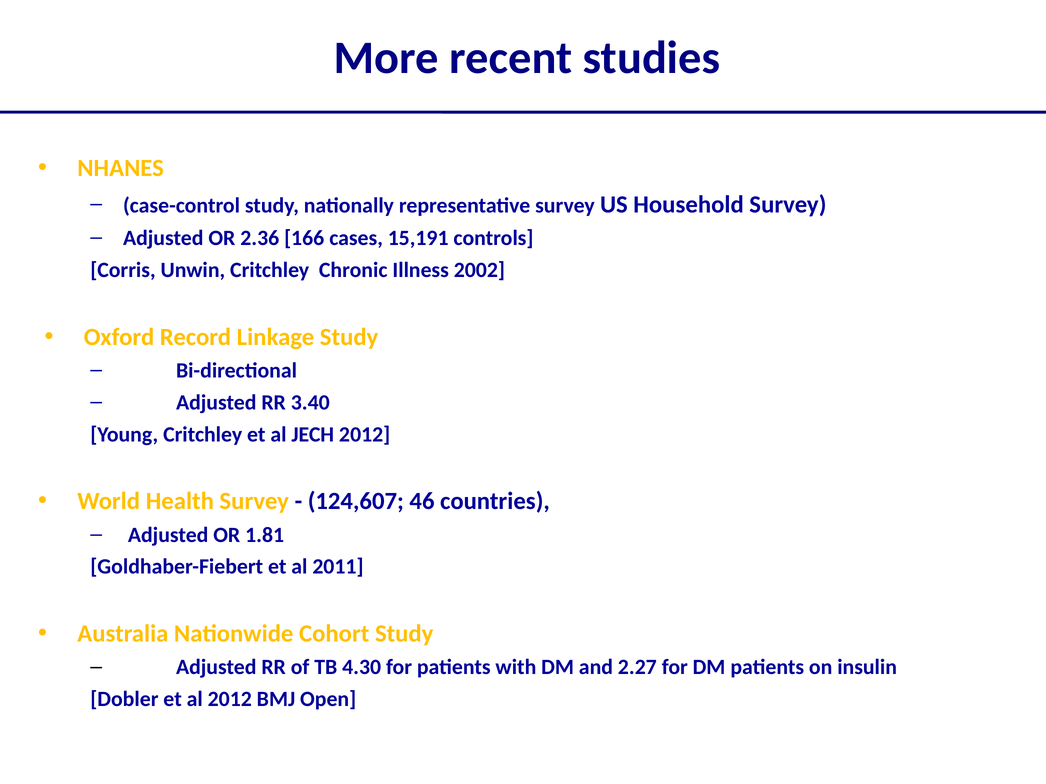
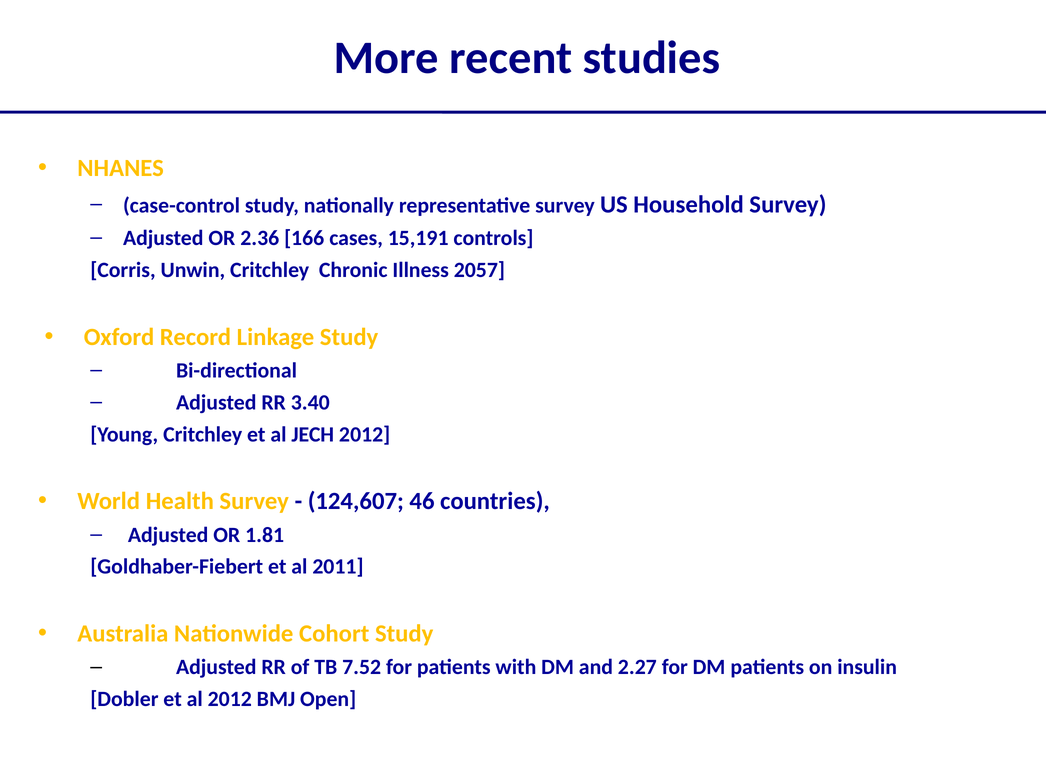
2002: 2002 -> 2057
4.30: 4.30 -> 7.52
